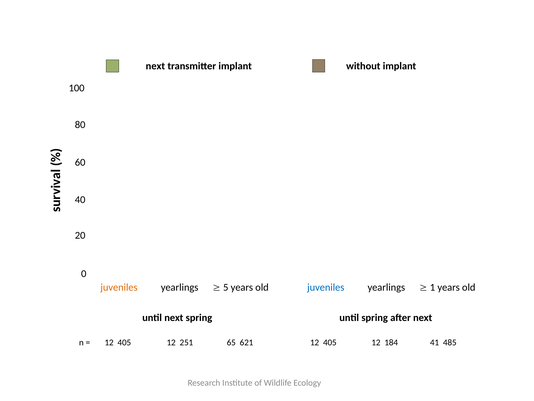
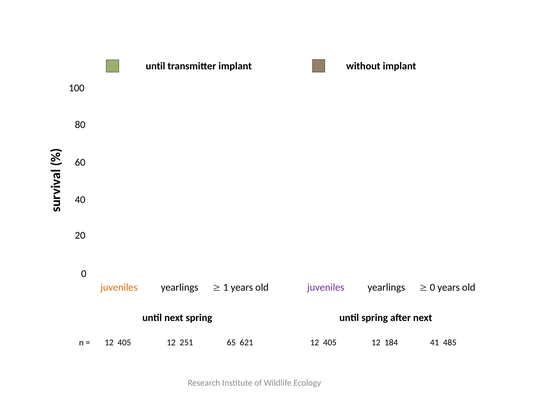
next at (155, 66): next -> until
5: 5 -> 1
juveniles at (326, 287) colour: blue -> purple
1 at (433, 287): 1 -> 0
